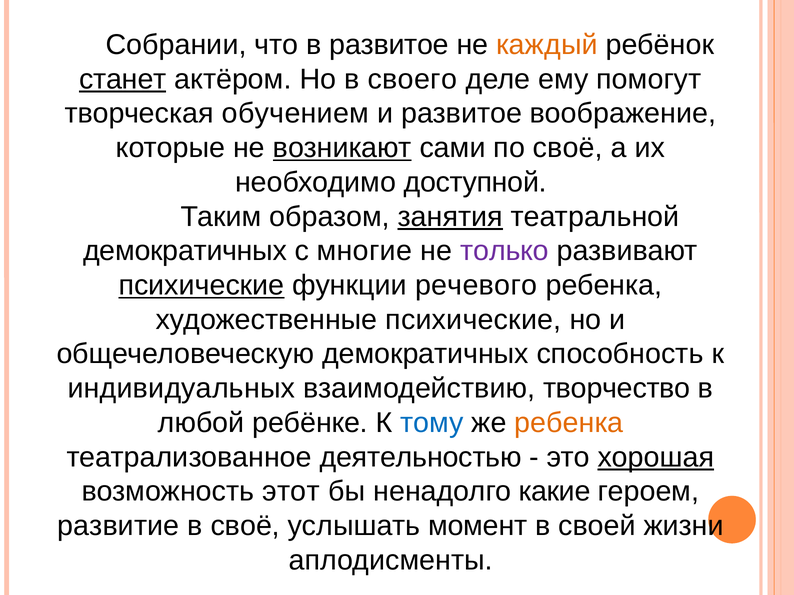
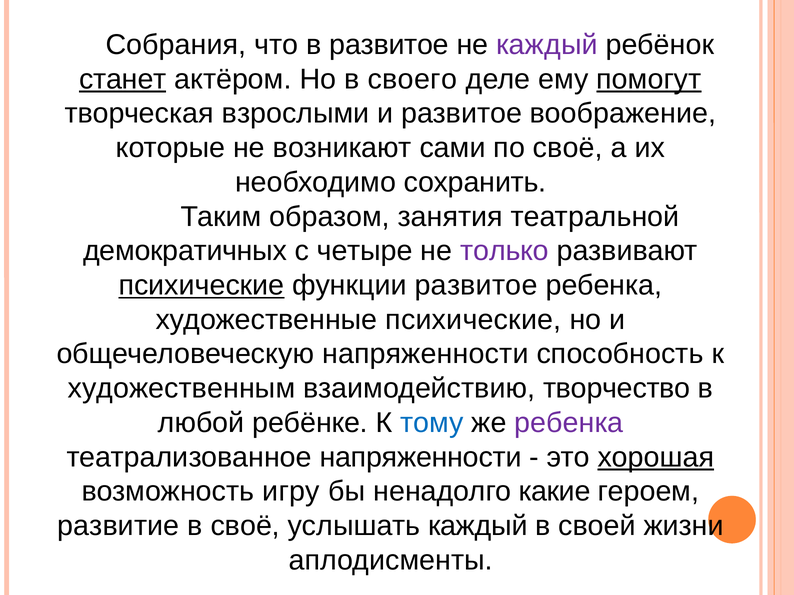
Собрании: Собрании -> Собрания
каждый at (547, 45) colour: orange -> purple
помогут underline: none -> present
обучением: обучением -> взрослыми
возникают underline: present -> none
доступной: доступной -> сохранить
занятия underline: present -> none
многие: многие -> четыре
функции речевого: речевого -> развитое
общечеловеческую демократичных: демократичных -> напряженности
индивидуальных: индивидуальных -> художественным
ребенка at (569, 423) colour: orange -> purple
театрализованное деятельностью: деятельностью -> напряженности
этот: этот -> игру
услышать момент: момент -> каждый
